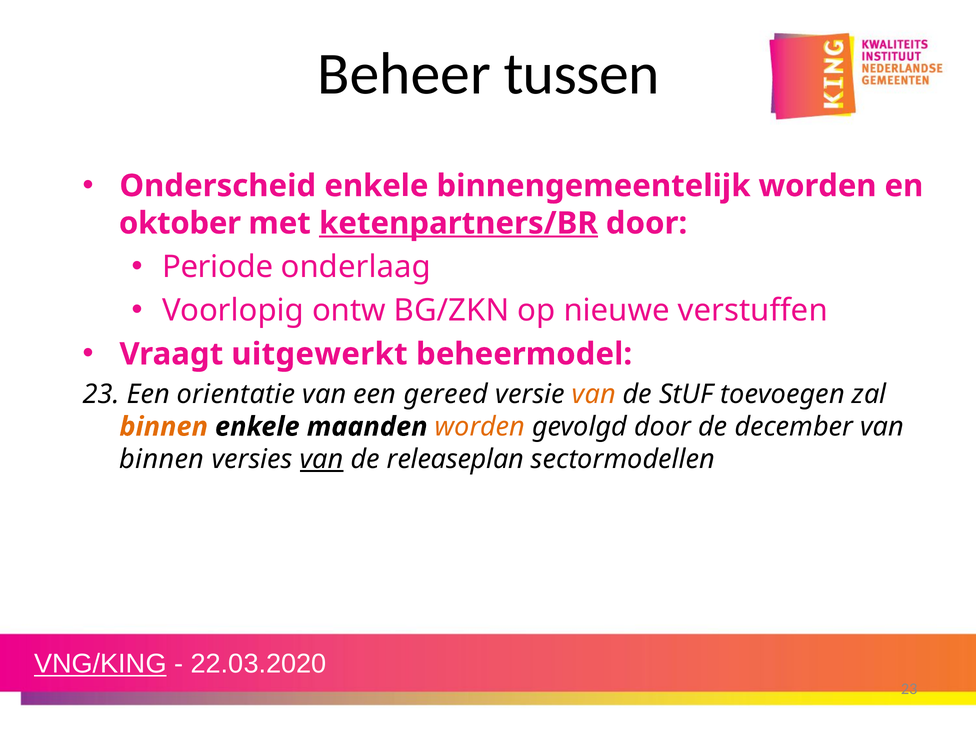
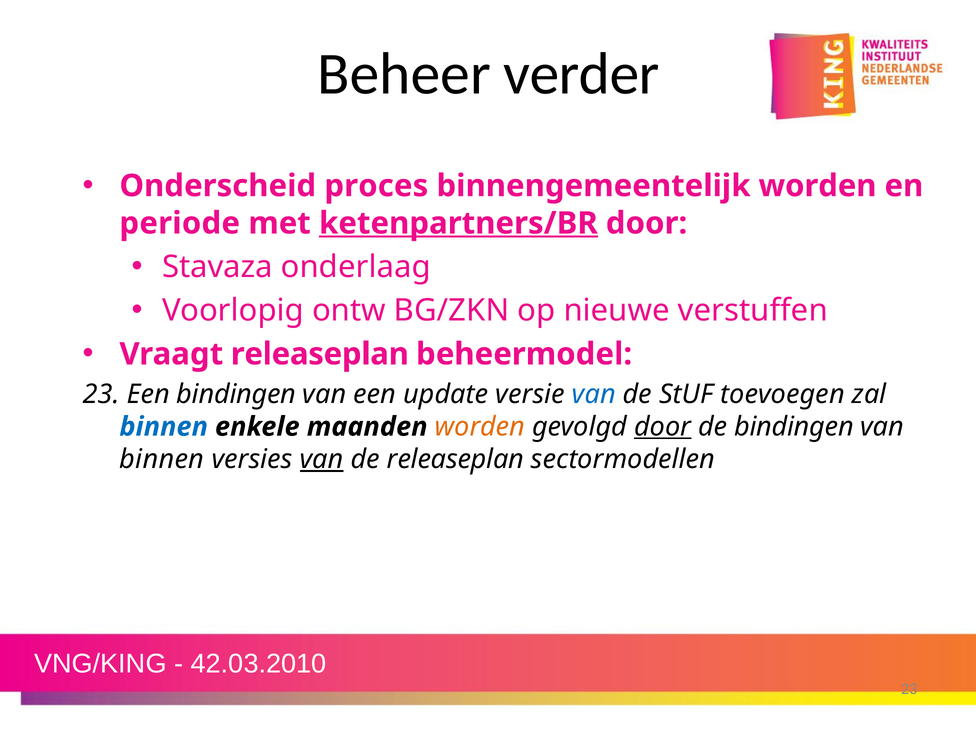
tussen: tussen -> verder
Onderscheid enkele: enkele -> proces
oktober: oktober -> periode
Periode: Periode -> Stavaza
Vraagt uitgewerkt: uitgewerkt -> releaseplan
Een orientatie: orientatie -> bindingen
gereed: gereed -> update
van at (594, 394) colour: orange -> blue
binnen at (164, 427) colour: orange -> blue
door at (663, 427) underline: none -> present
de december: december -> bindingen
VNG/KING underline: present -> none
22.03.2020: 22.03.2020 -> 42.03.2010
